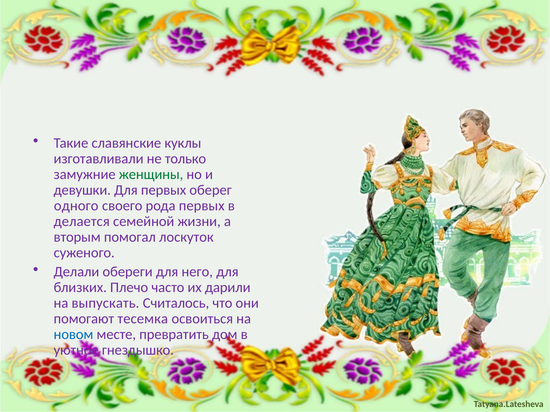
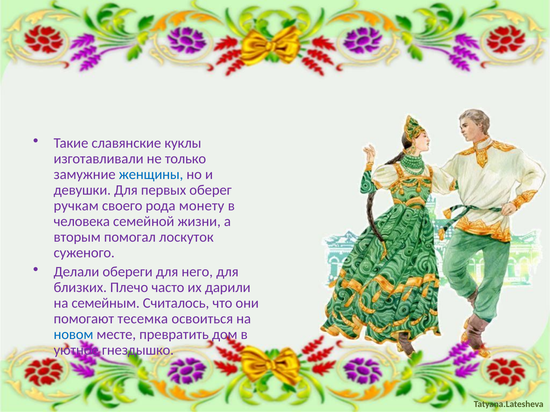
женщины colour: green -> blue
одного: одного -> ручкам
рода первых: первых -> монету
делается: делается -> человека
выпускать: выпускать -> семейным
